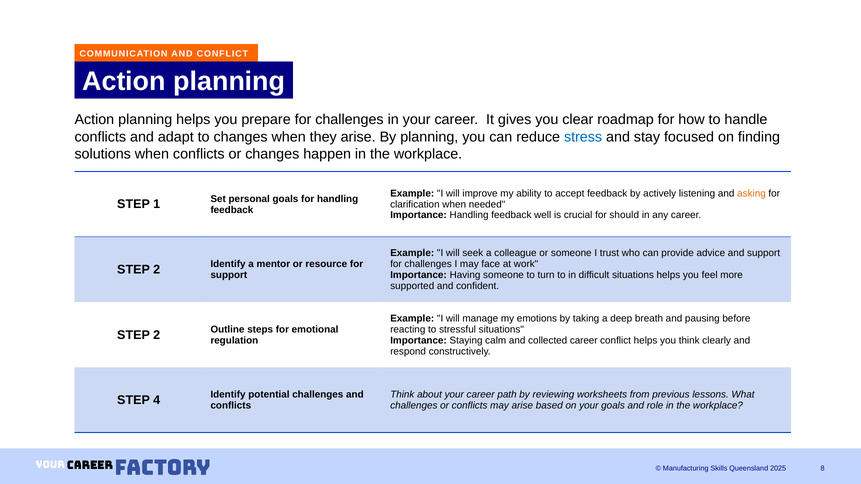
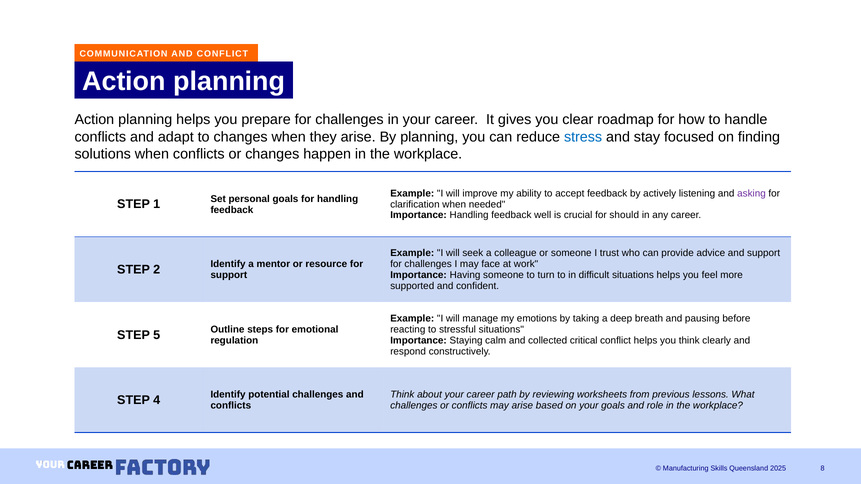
asking colour: orange -> purple
2 at (157, 335): 2 -> 5
collected career: career -> critical
